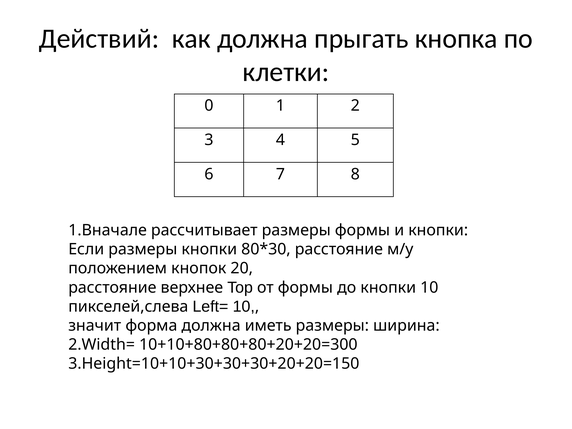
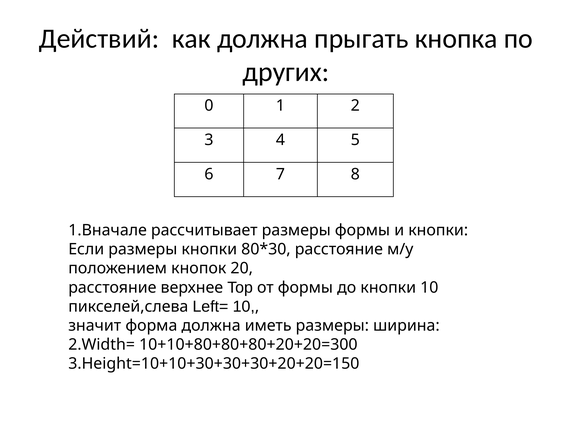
клетки: клетки -> других
